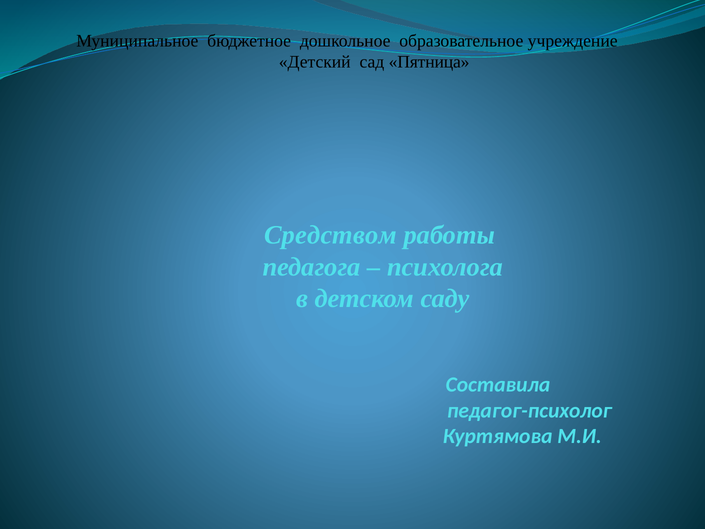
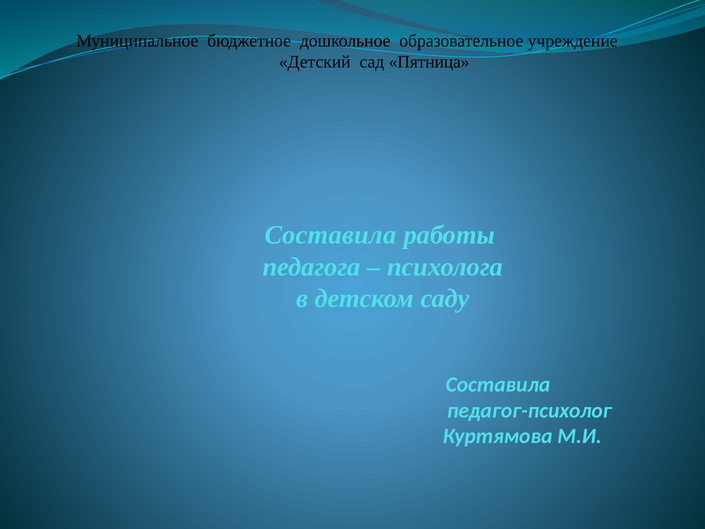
Средством at (330, 235): Средством -> Составила
